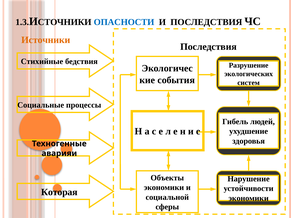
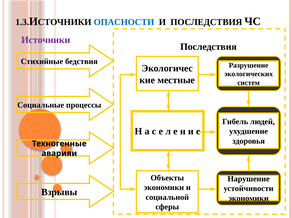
Источники colour: orange -> purple
события: события -> местные
Которая: Которая -> Взрывы
